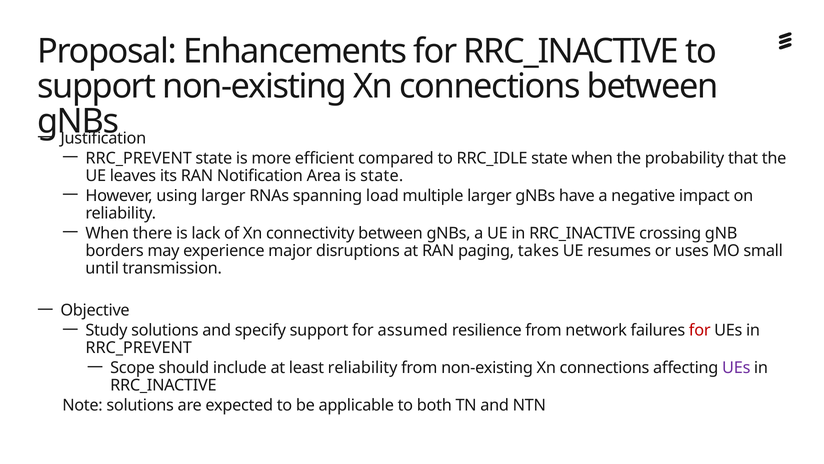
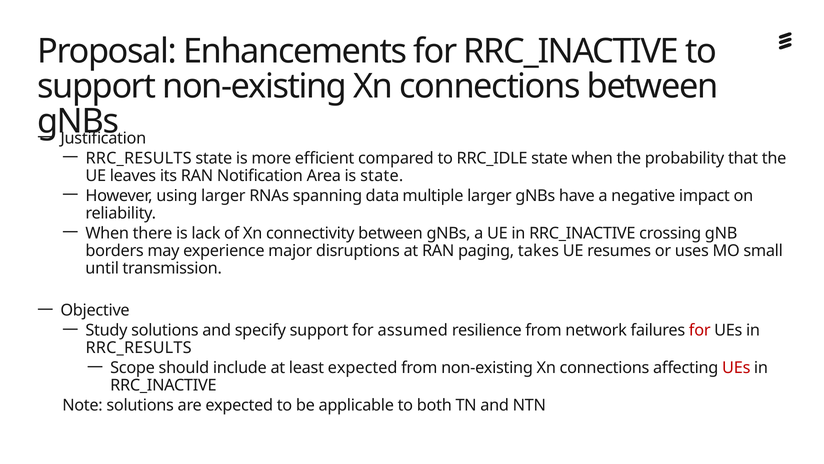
RRC_PREVENT at (139, 158): RRC_PREVENT -> RRC_RESULTS
load: load -> data
RRC_PREVENT at (139, 348): RRC_PREVENT -> RRC_RESULTS
least reliability: reliability -> expected
UEs at (736, 368) colour: purple -> red
